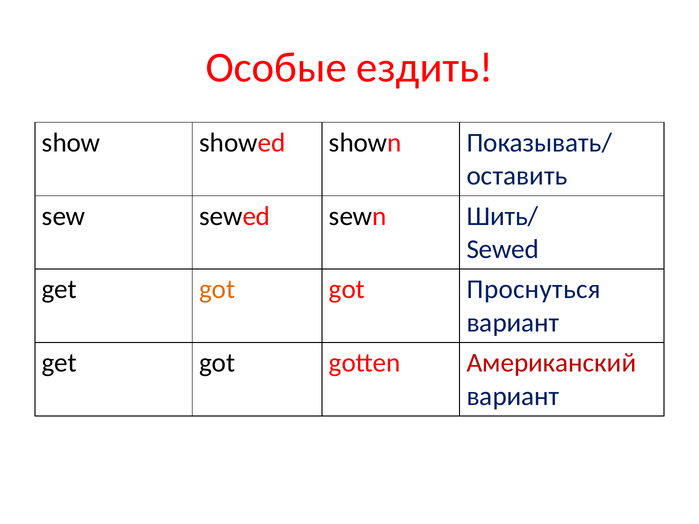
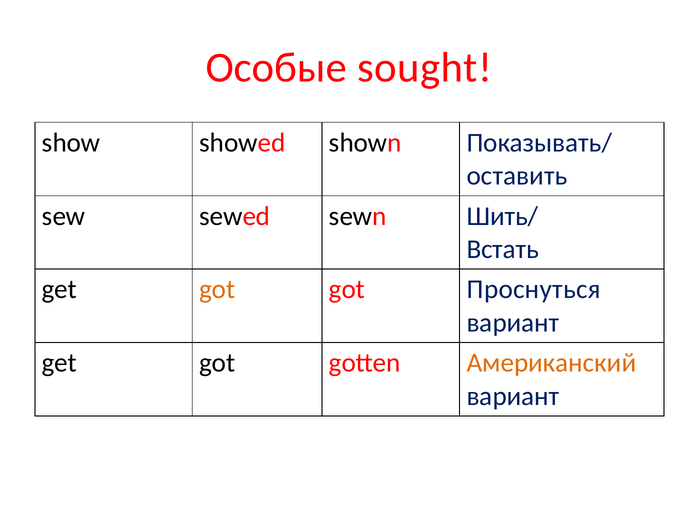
ездить: ездить -> sought
Sewed at (503, 249): Sewed -> Встать
Американский colour: red -> orange
